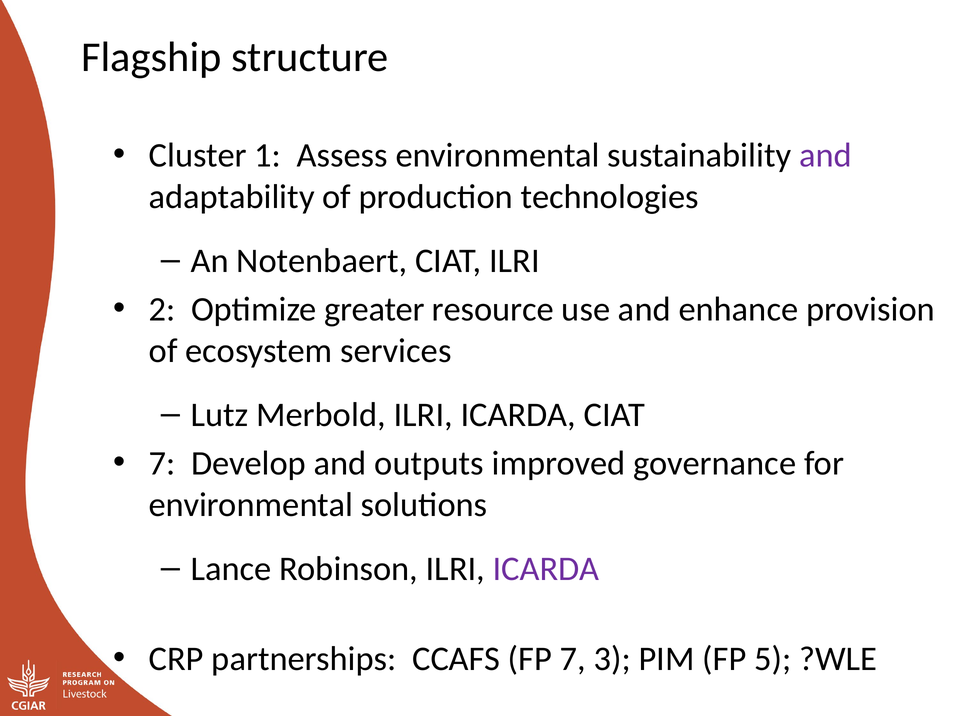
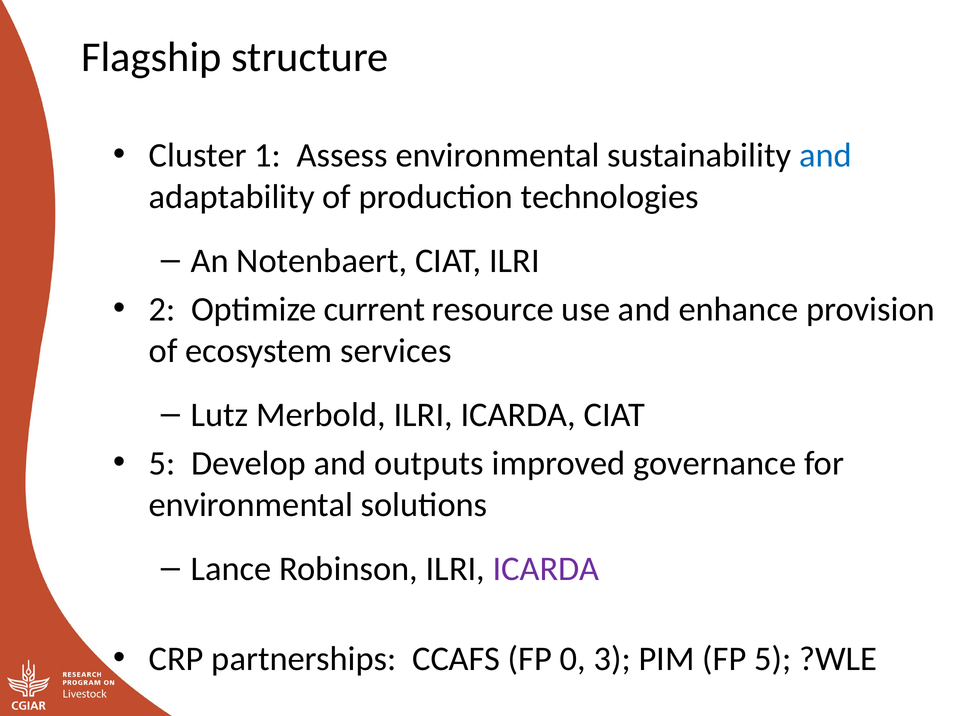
and at (825, 155) colour: purple -> blue
greater: greater -> current
7 at (162, 463): 7 -> 5
FP 7: 7 -> 0
